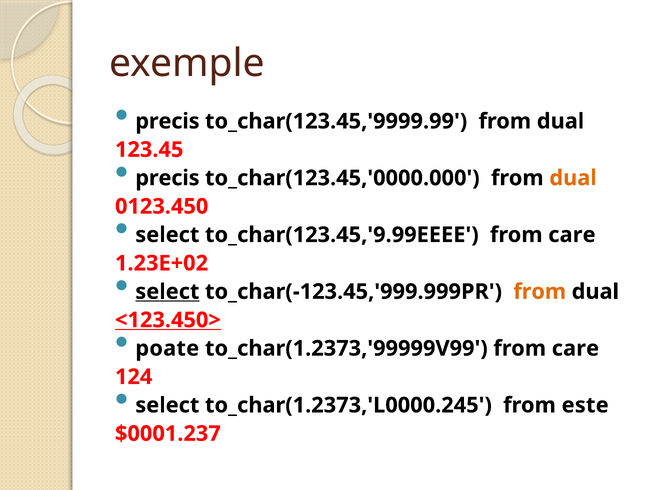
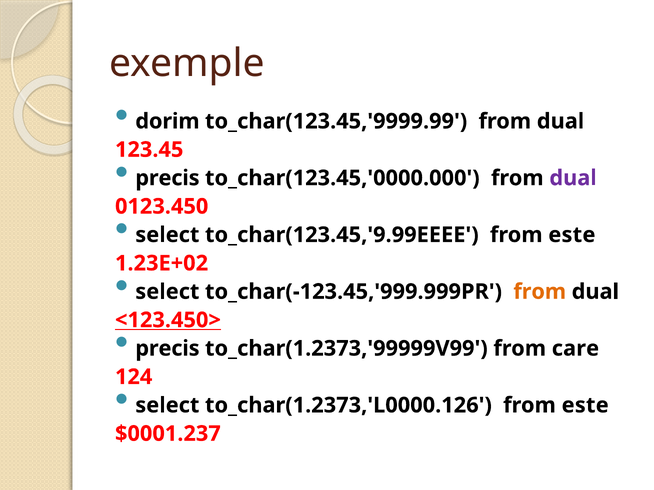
precis at (167, 121): precis -> dorim
dual at (573, 178) colour: orange -> purple
to_char(123.45,'9.99EEEE from care: care -> este
select at (167, 292) underline: present -> none
poate at (167, 349): poate -> precis
to_char(1.2373,'L0000.245: to_char(1.2373,'L0000.245 -> to_char(1.2373,'L0000.126
